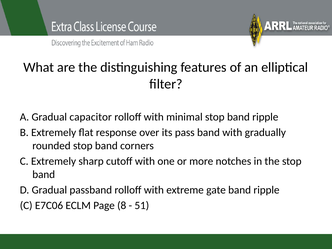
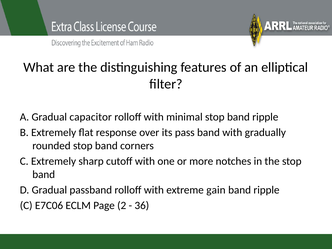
gate: gate -> gain
8: 8 -> 2
51: 51 -> 36
